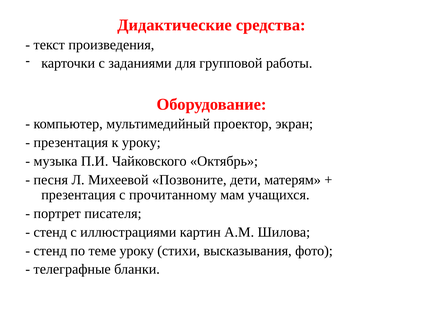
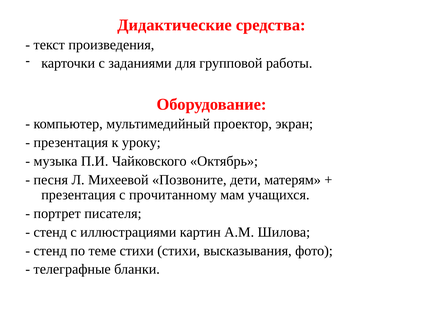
теме уроку: уроку -> стихи
